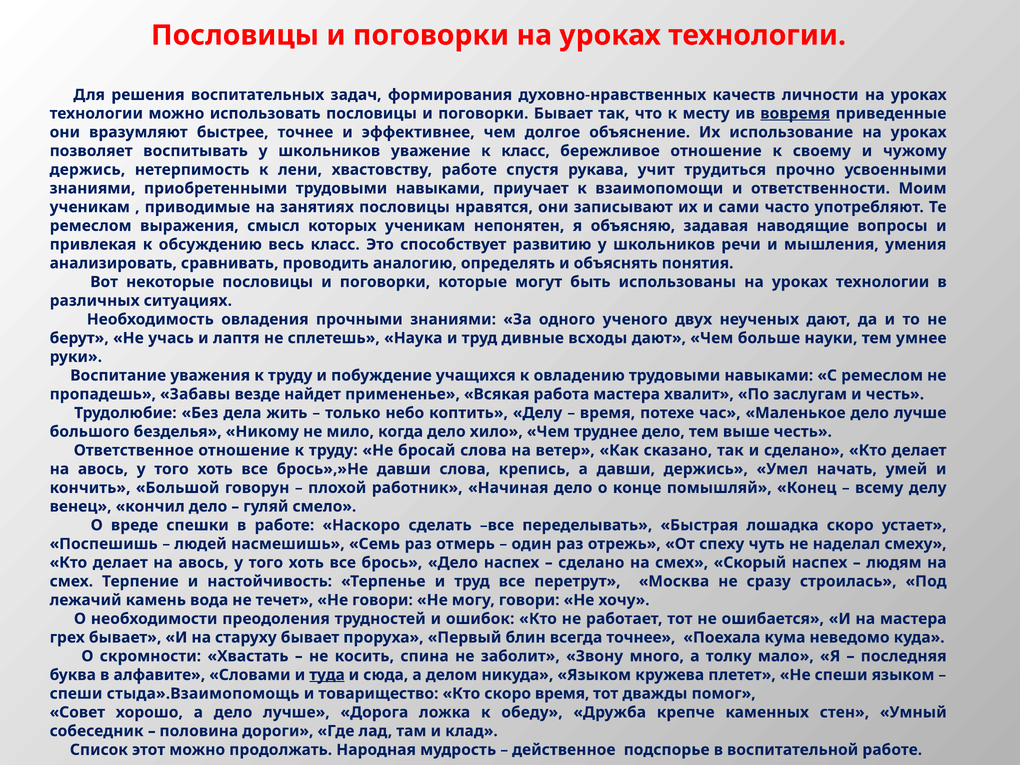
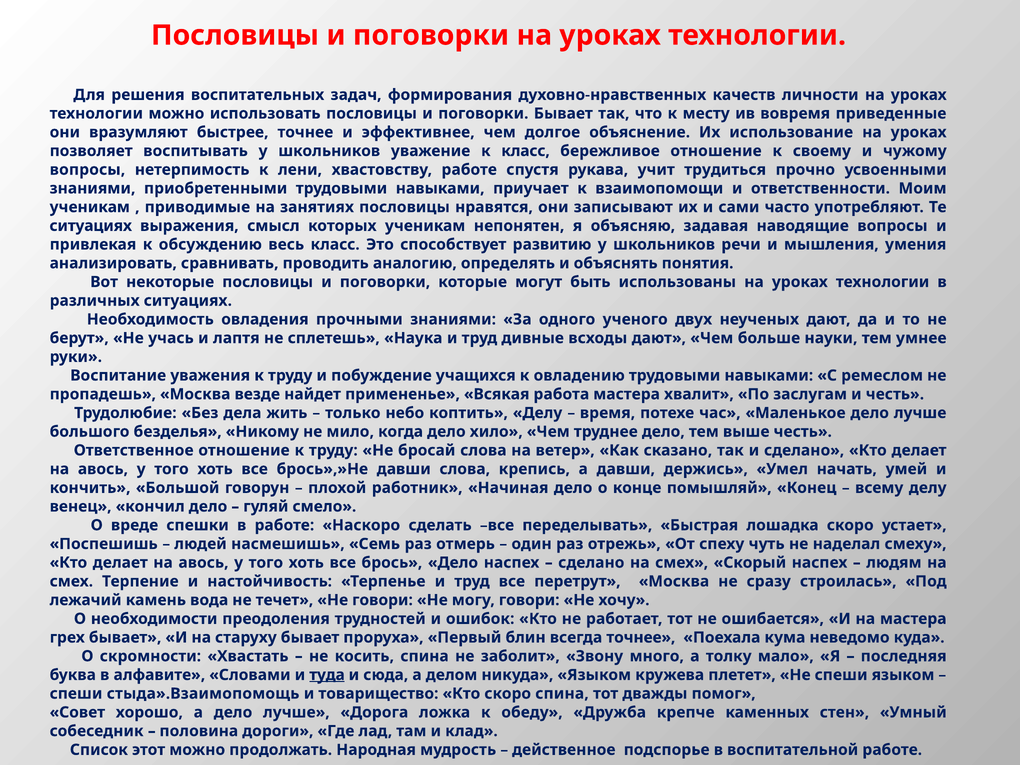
вовремя underline: present -> none
держись at (87, 170): держись -> вопросы
ремеслом at (91, 226): ремеслом -> ситуациях
пропадешь Забавы: Забавы -> Москва
скоро время: время -> спина
